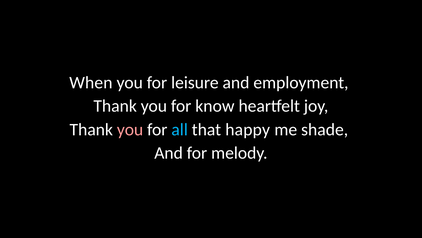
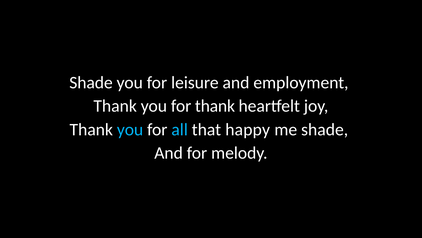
When at (91, 82): When -> Shade
for know: know -> thank
you at (130, 129) colour: pink -> light blue
